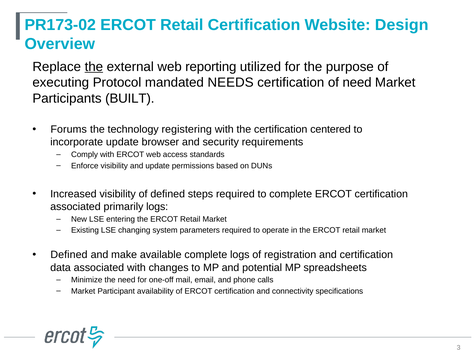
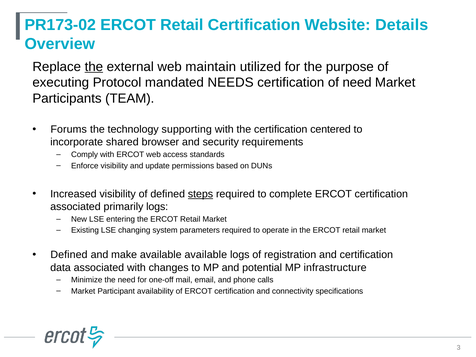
Design: Design -> Details
reporting: reporting -> maintain
BUILT: BUILT -> TEAM
registering: registering -> supporting
incorporate update: update -> shared
steps underline: none -> present
available complete: complete -> available
spreadsheets: spreadsheets -> infrastructure
